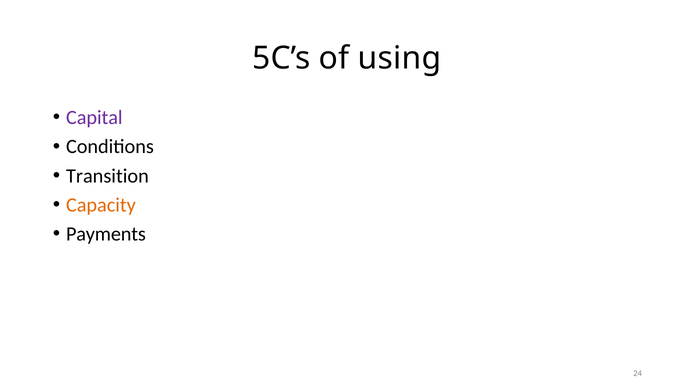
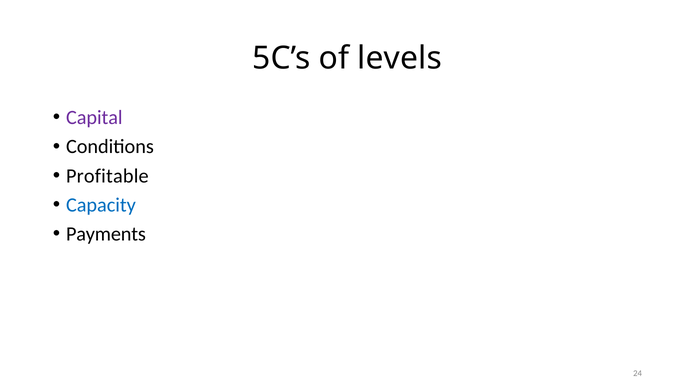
using: using -> levels
Transition: Transition -> Profitable
Capacity colour: orange -> blue
